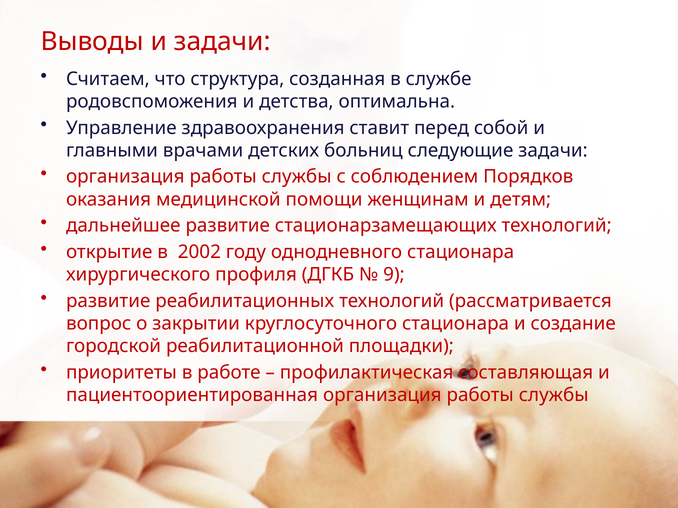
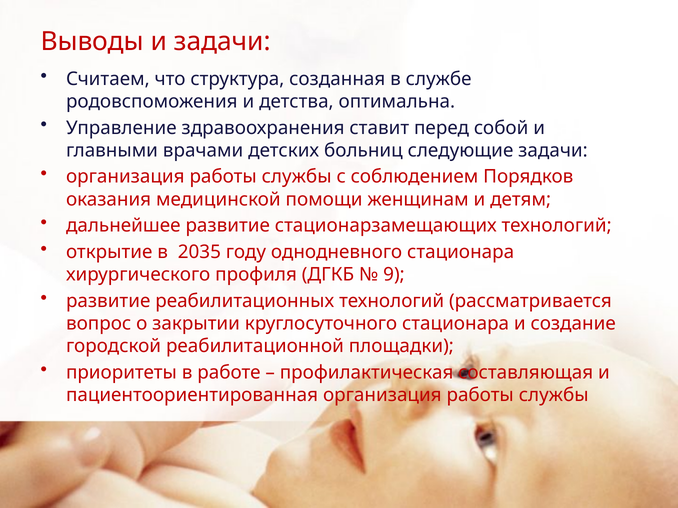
2002: 2002 -> 2035
